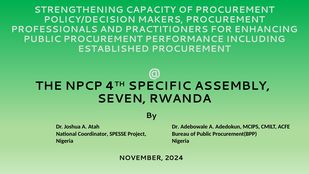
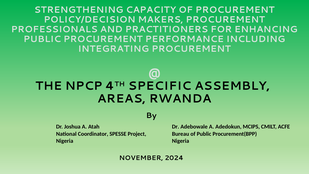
ESTABLISHED: ESTABLISHED -> INTEGRATING
SEVEN: SEVEN -> AREAS
